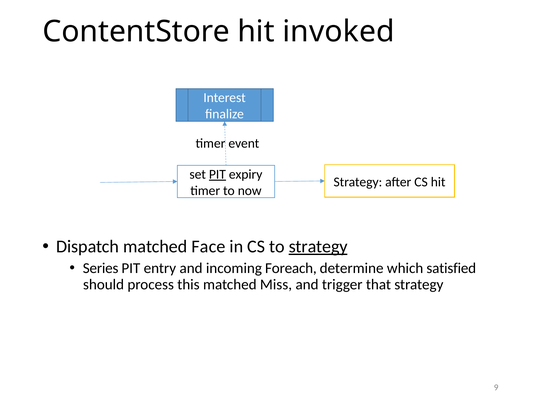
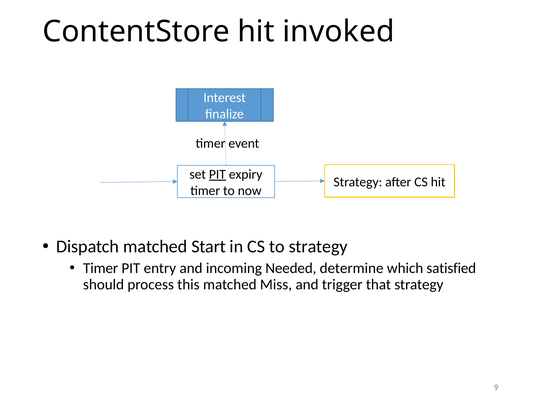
Face: Face -> Start
strategy at (318, 246) underline: present -> none
Series at (101, 268): Series -> Timer
Foreach: Foreach -> Needed
